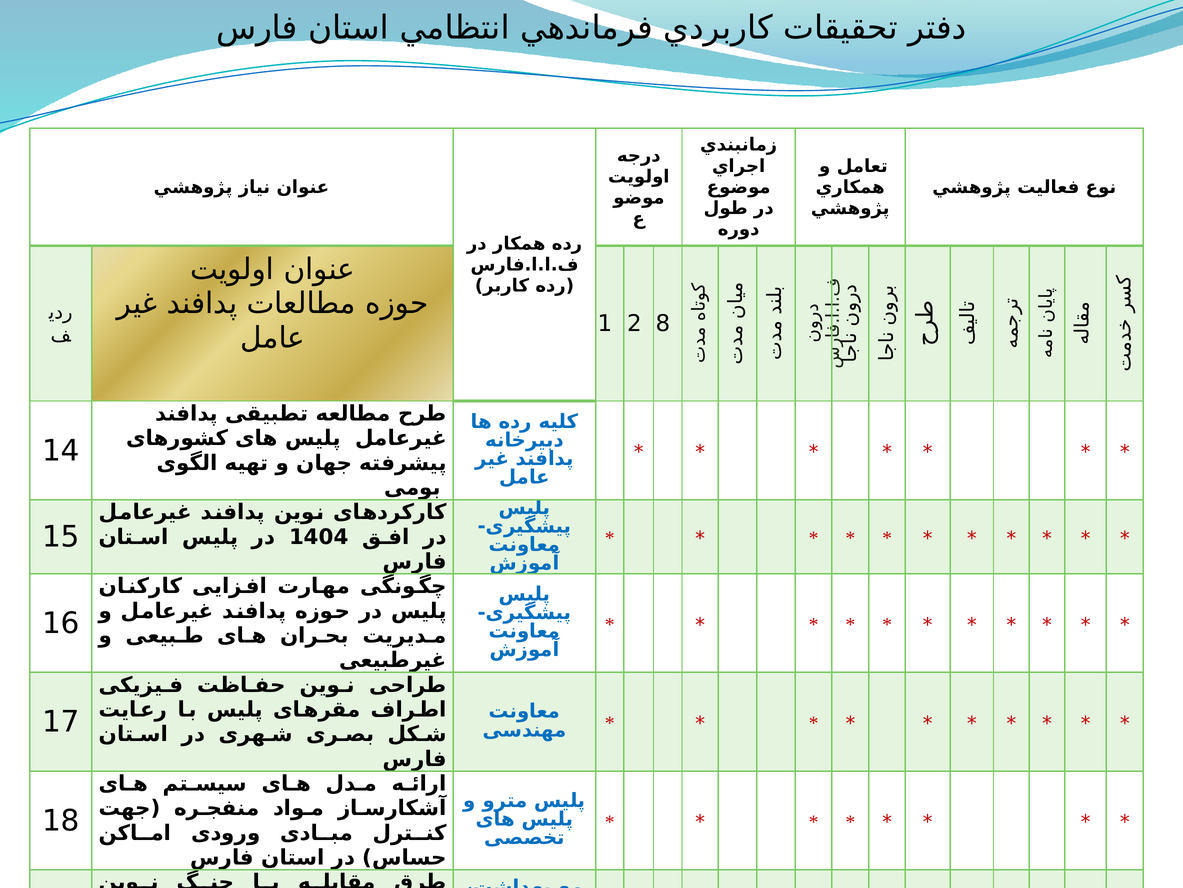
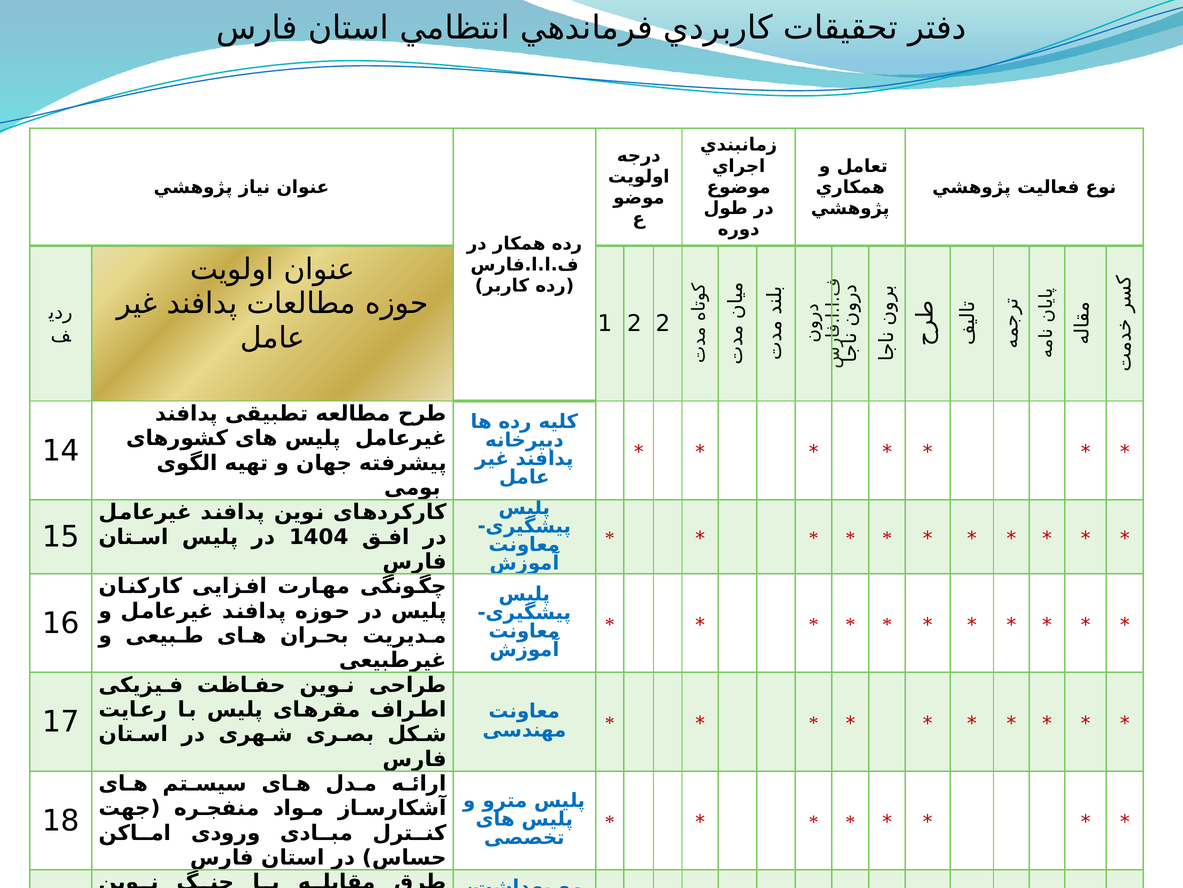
2 8: 8 -> 2
